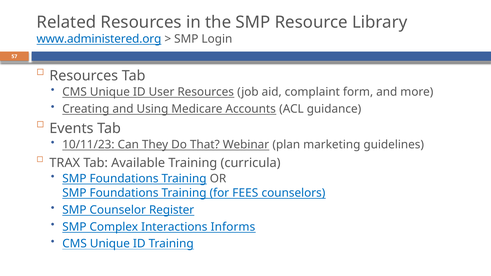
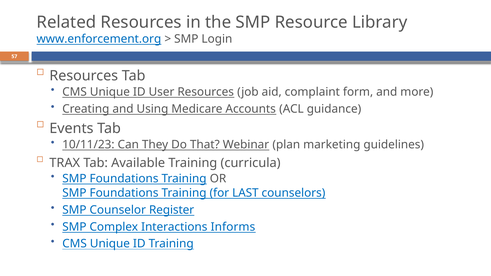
www.administered.org: www.administered.org -> www.enforcement.org
FEES: FEES -> LAST
